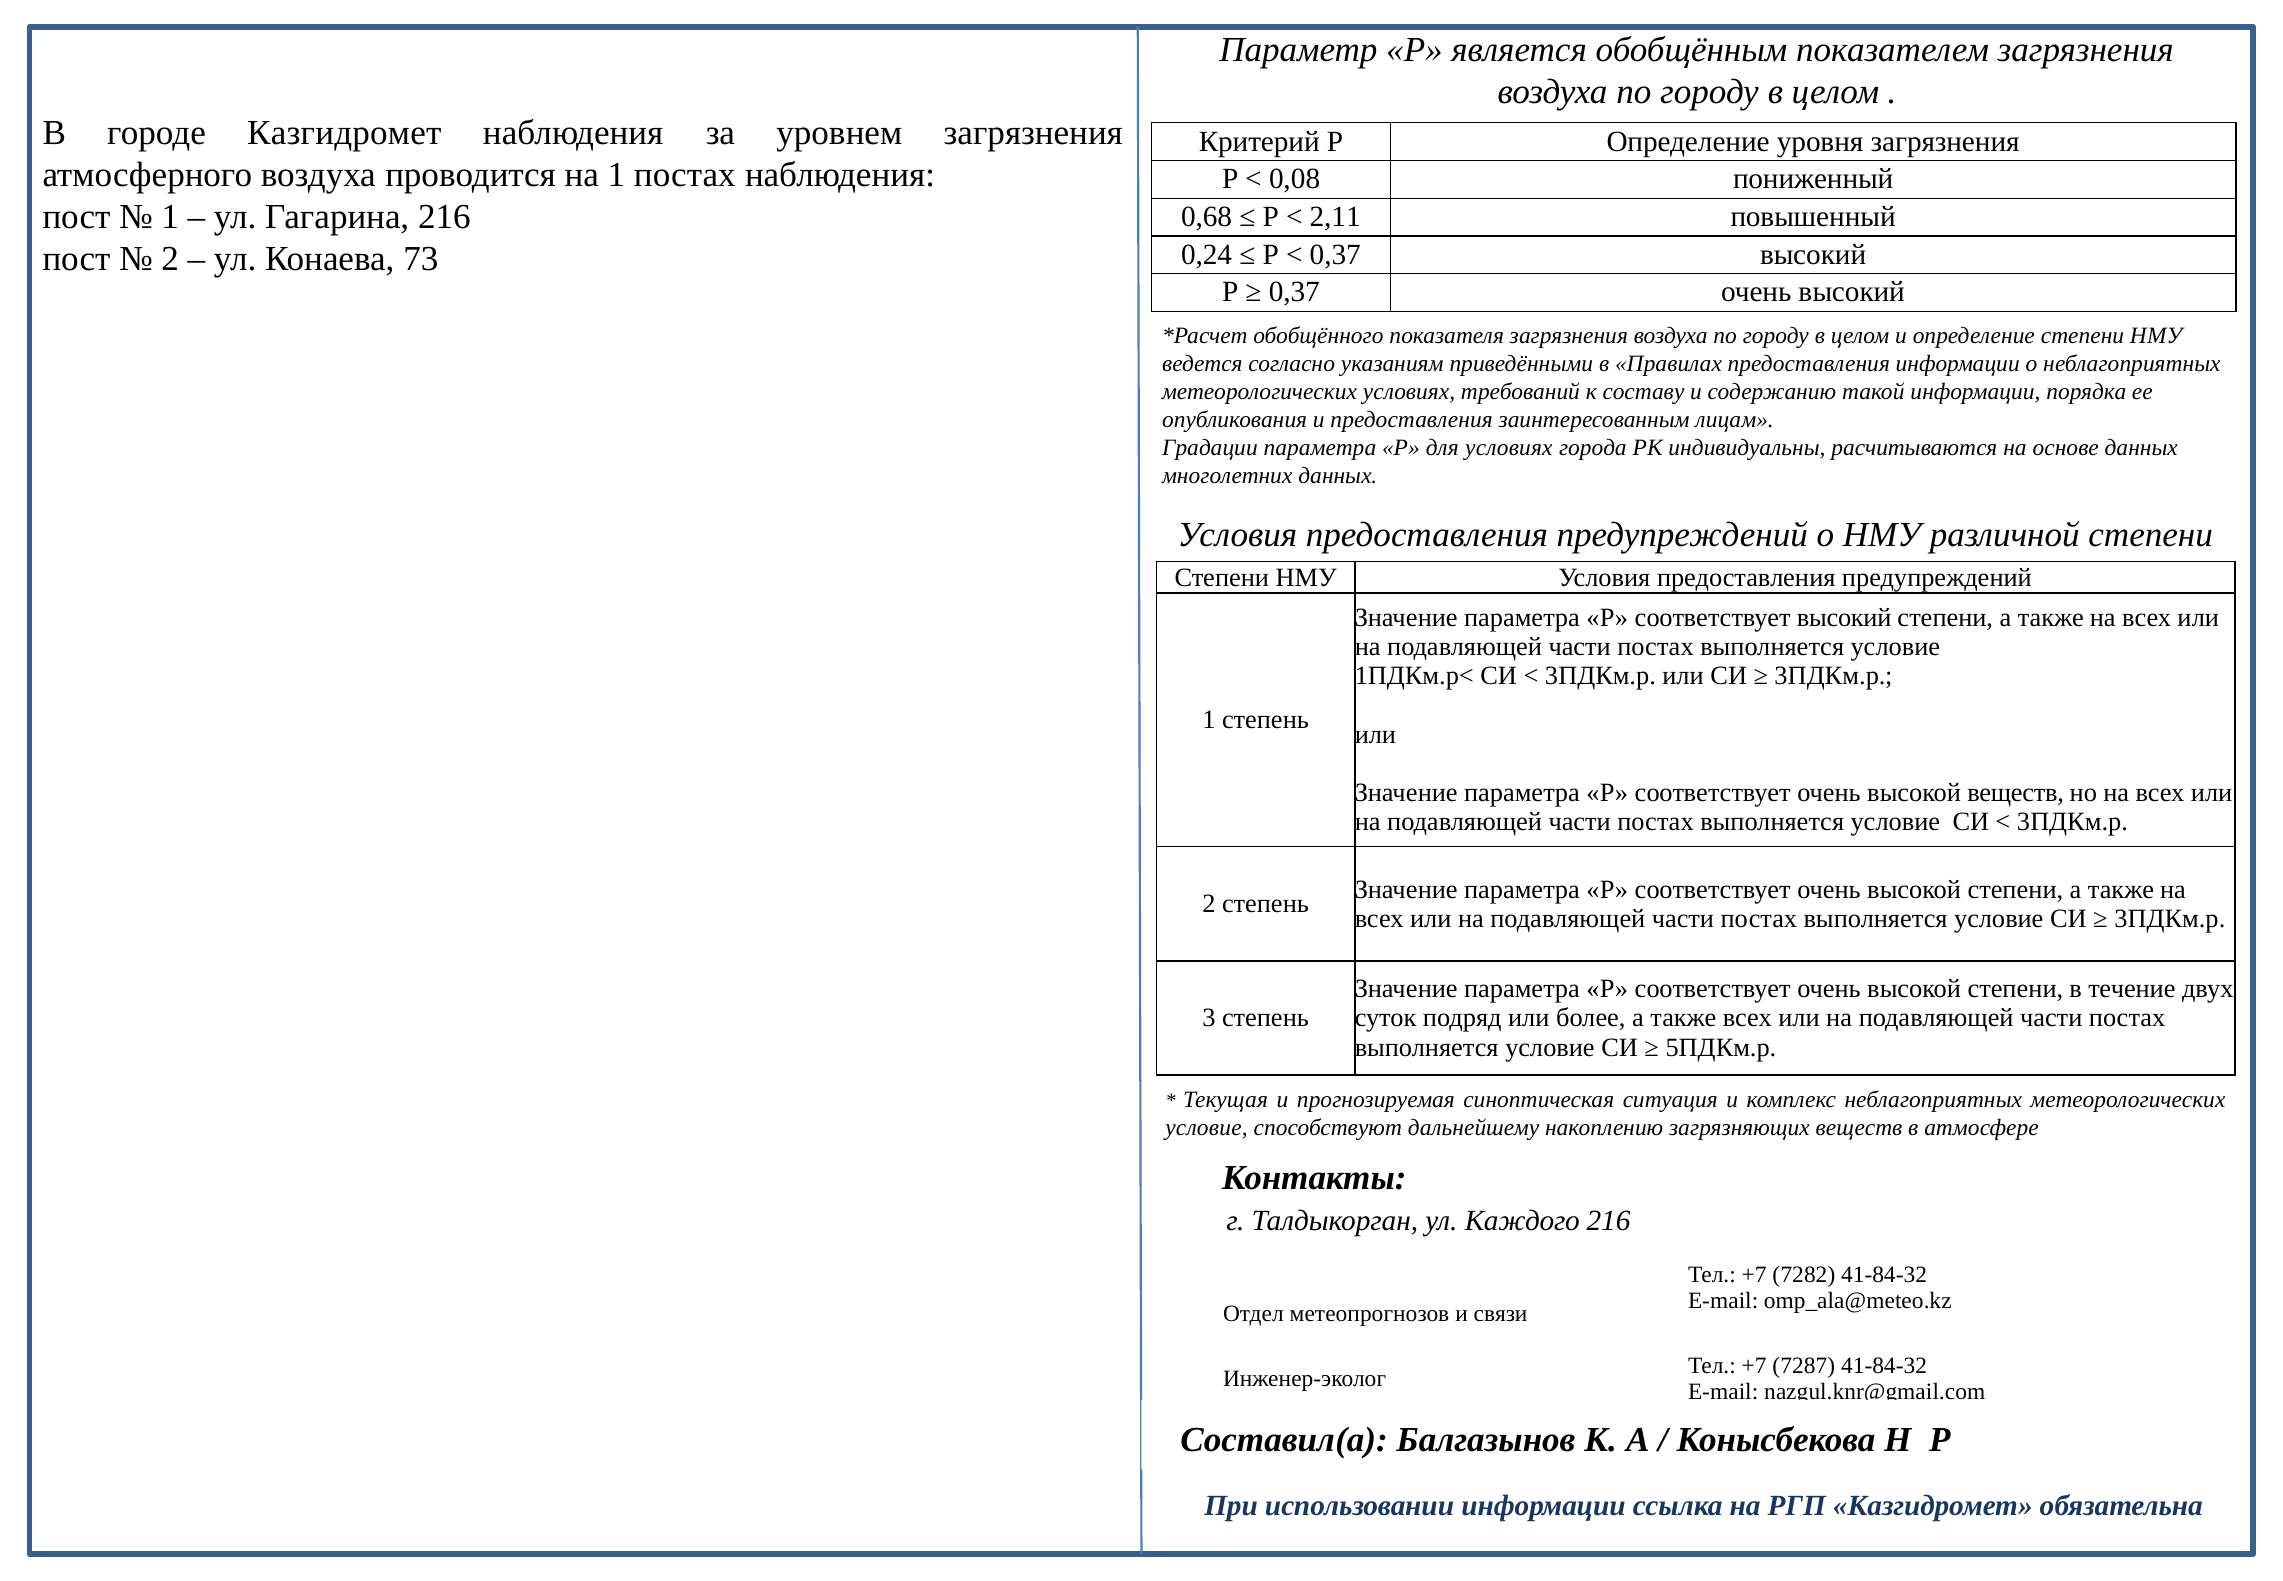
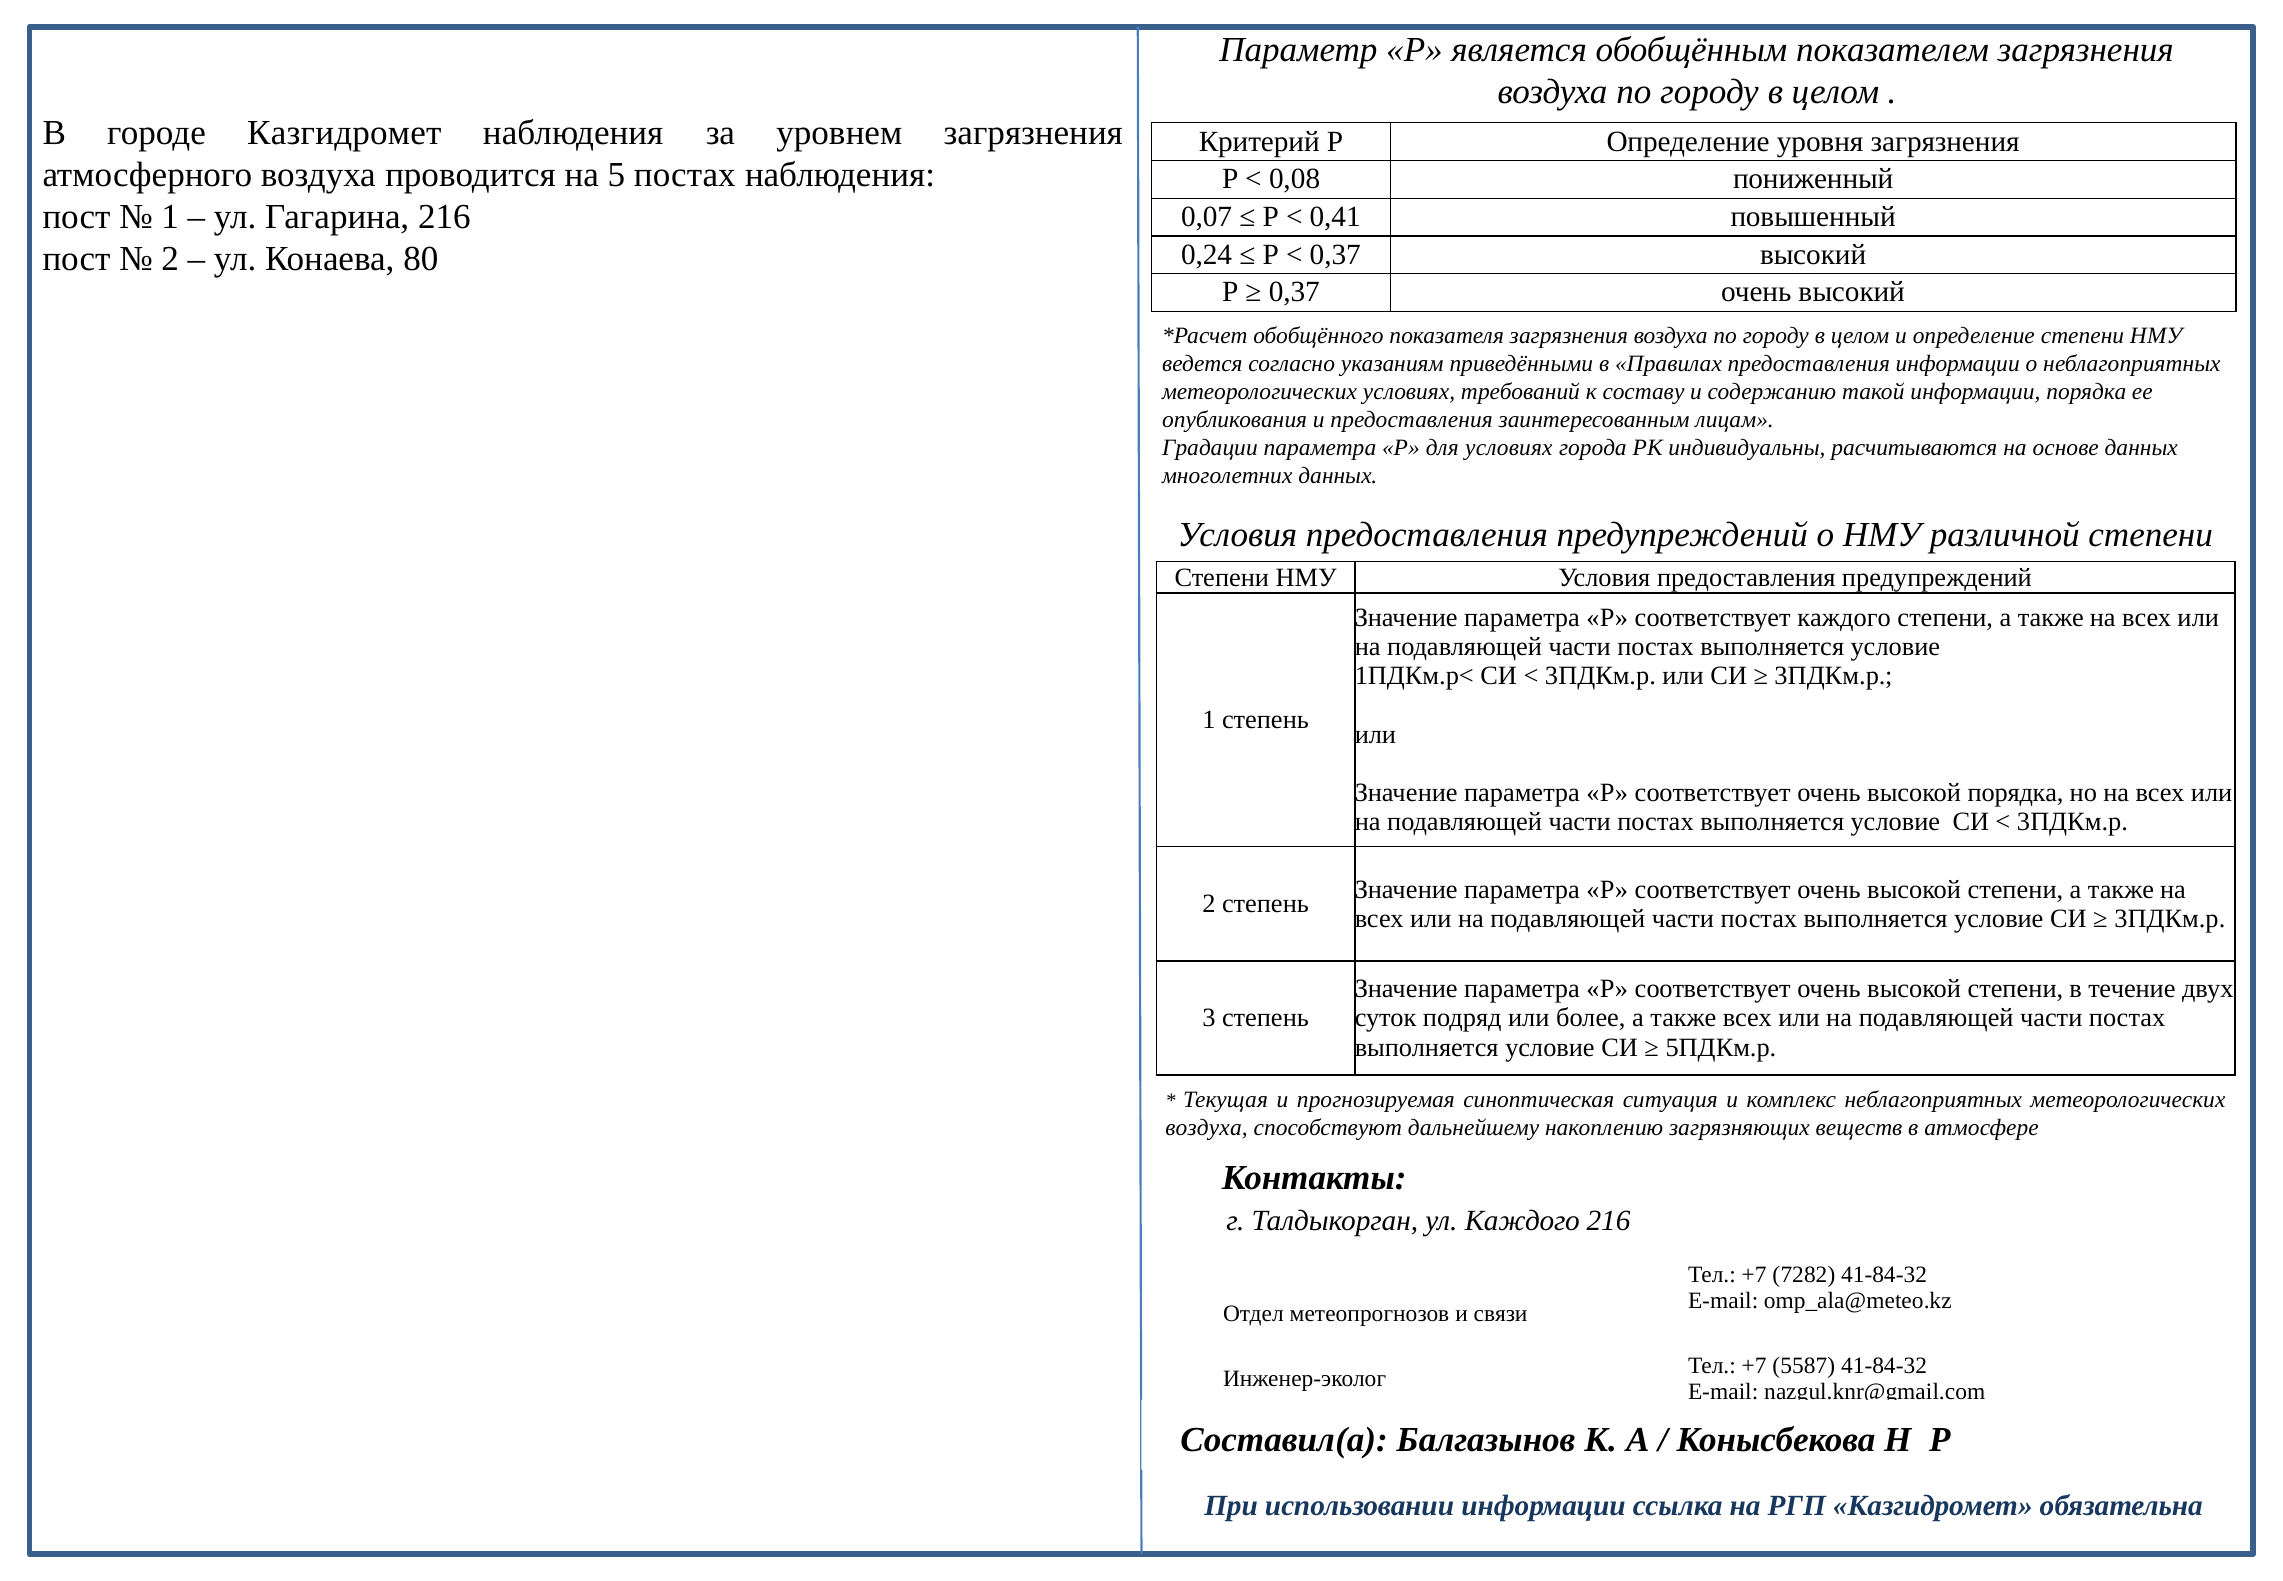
на 1: 1 -> 5
0,68: 0,68 -> 0,07
2,11: 2,11 -> 0,41
73: 73 -> 80
соответствует высокий: высокий -> каждого
высокой веществ: веществ -> порядка
условие at (1207, 1128): условие -> воздуха
7287: 7287 -> 5587
